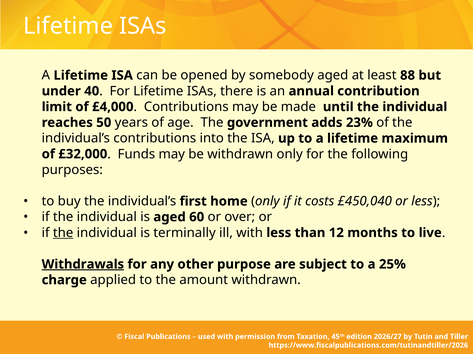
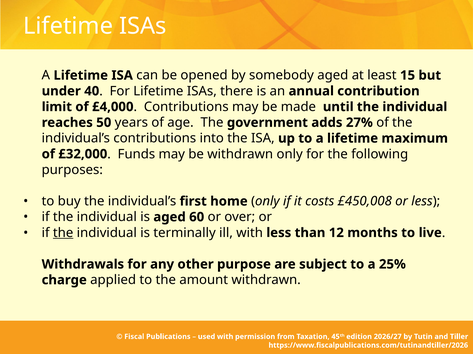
88: 88 -> 15
23%: 23% -> 27%
£450,040: £450,040 -> £450,008
Withdrawals underline: present -> none
